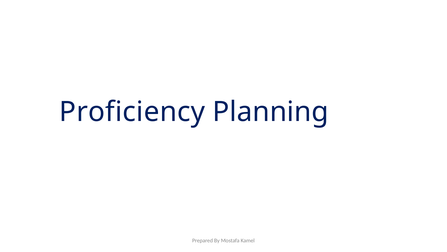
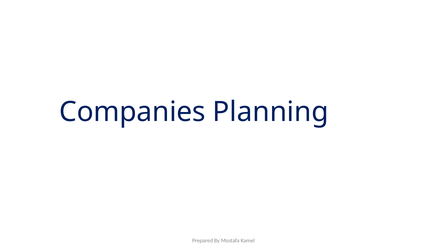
Proficiency: Proficiency -> Companies
